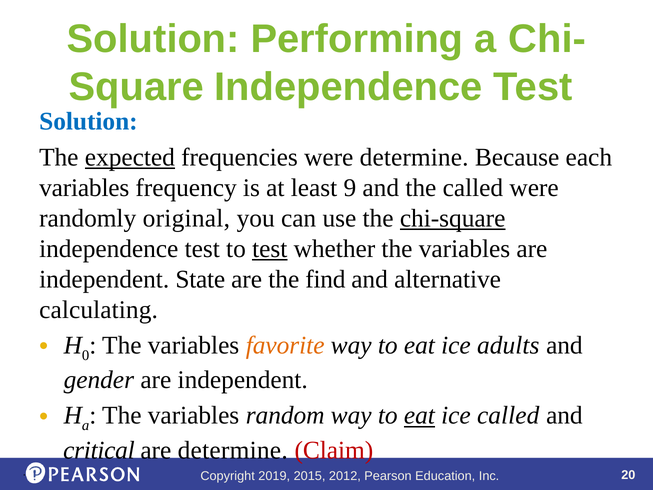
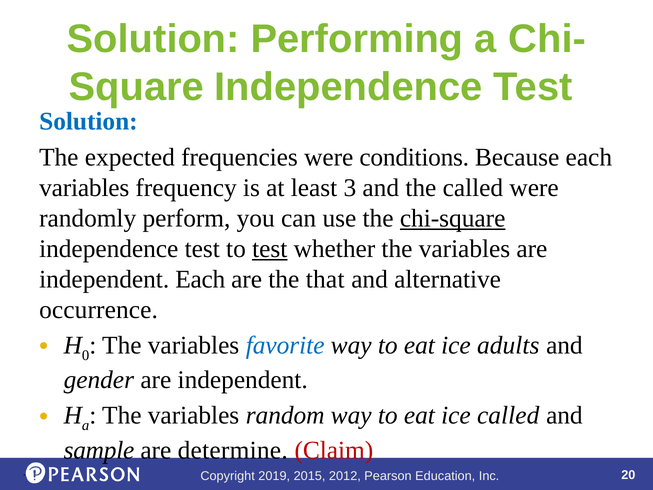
expected underline: present -> none
were determine: determine -> conditions
9: 9 -> 3
original: original -> perform
independent State: State -> Each
find: find -> that
calculating: calculating -> occurrence
favorite colour: orange -> blue
eat at (419, 415) underline: present -> none
critical: critical -> sample
